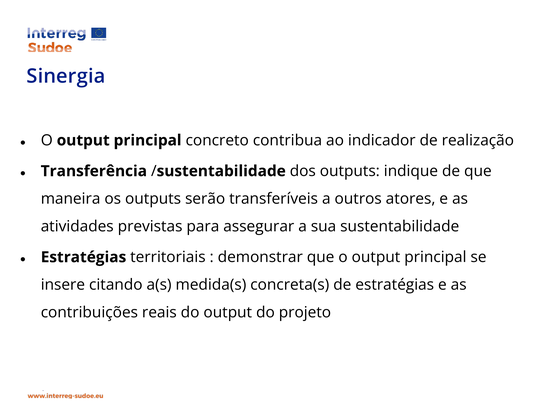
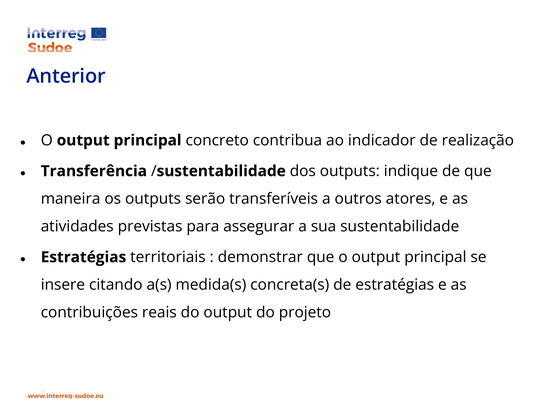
Sinergia: Sinergia -> Anterior
